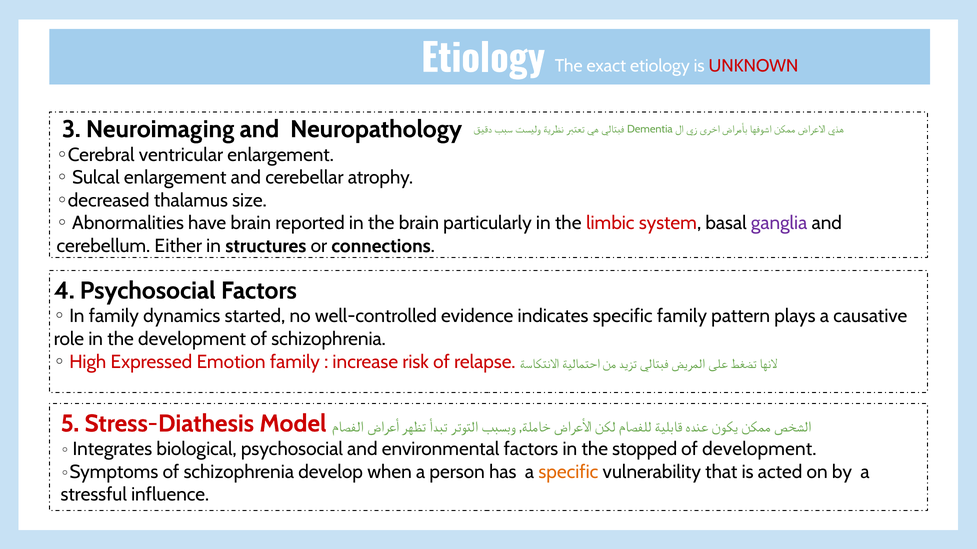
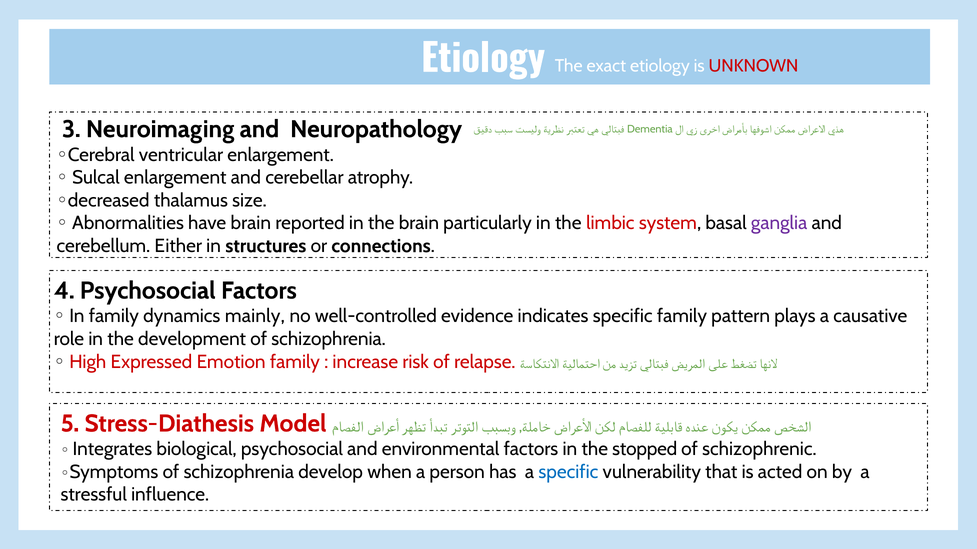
started: started -> mainly
of development: development -> schizophrenic
specific at (568, 472) colour: orange -> blue
